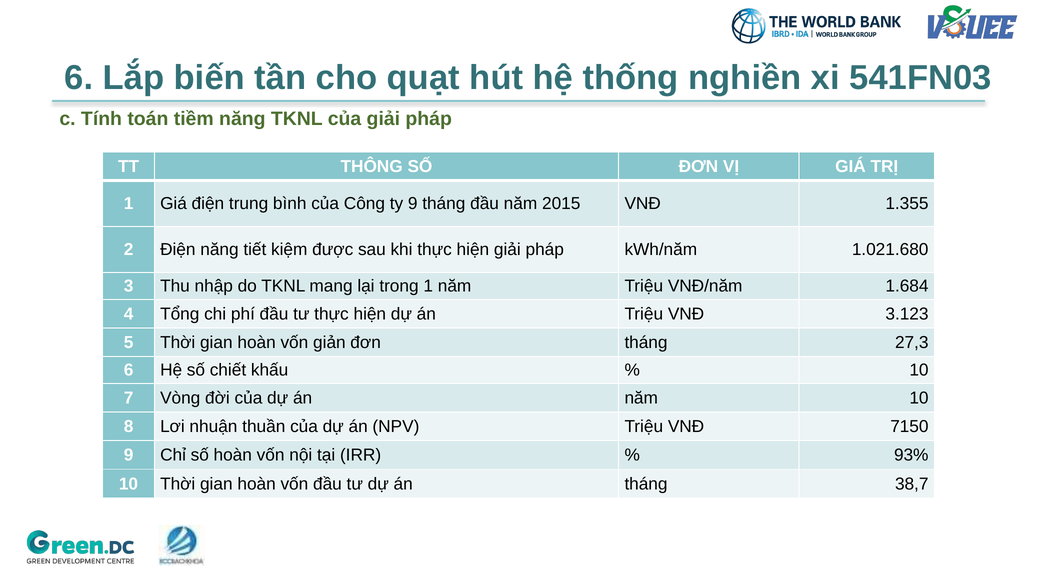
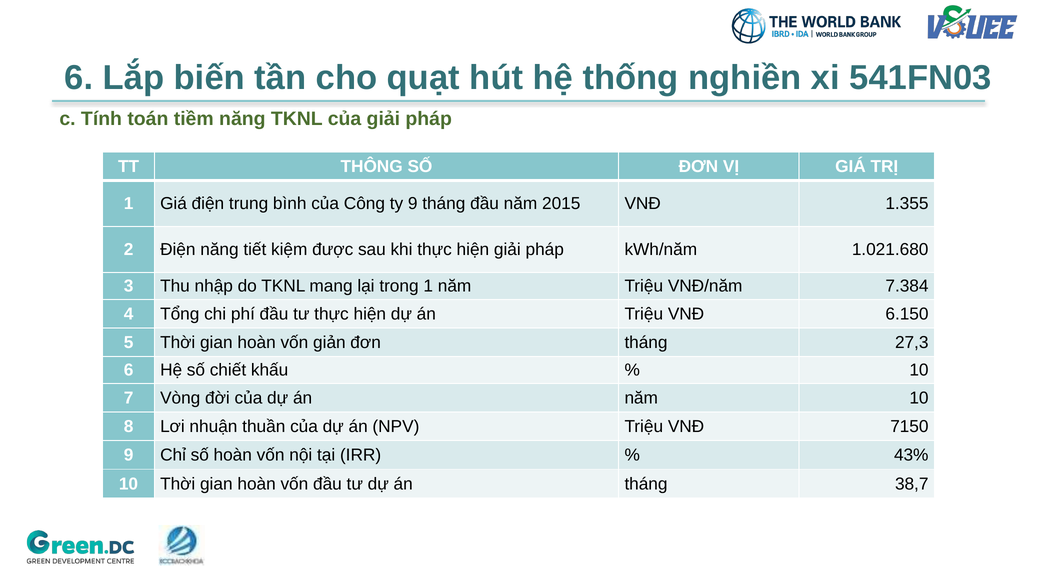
1.684: 1.684 -> 7.384
3.123: 3.123 -> 6.150
93%: 93% -> 43%
